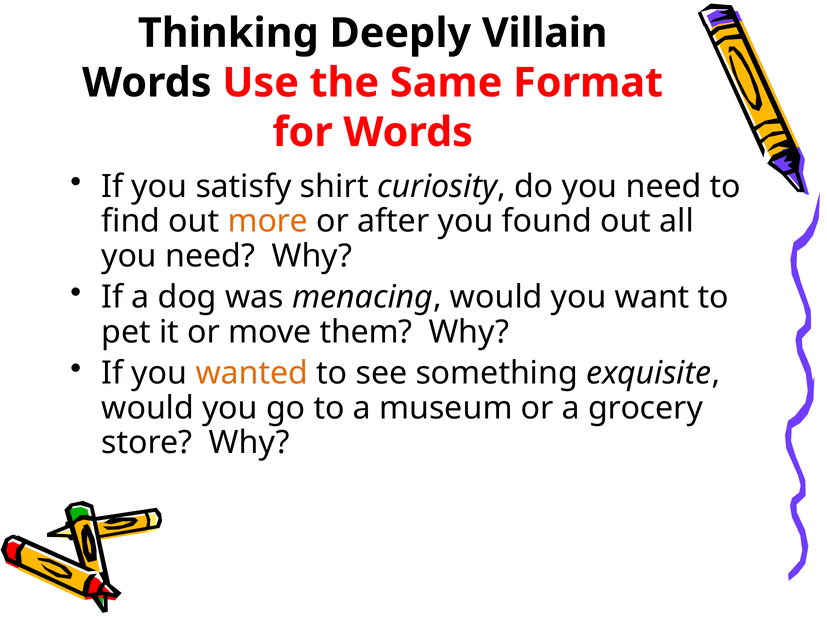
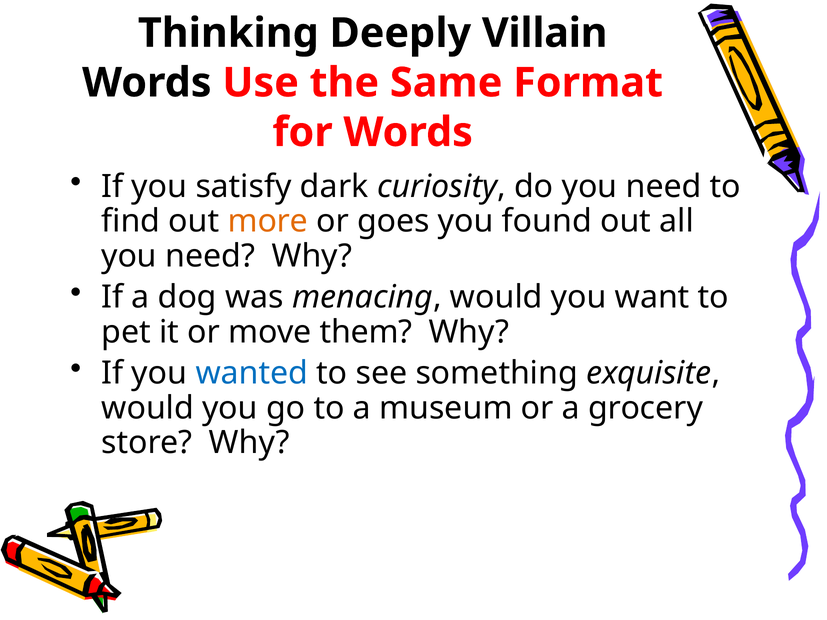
shirt: shirt -> dark
after: after -> goes
wanted colour: orange -> blue
